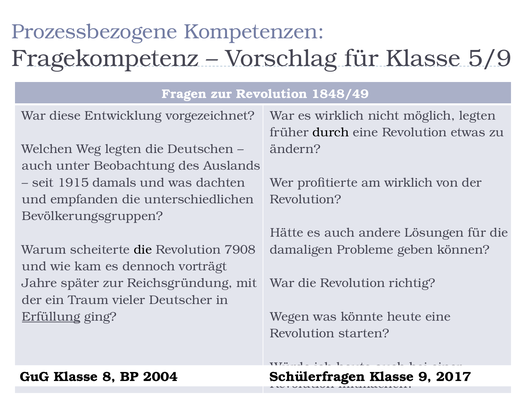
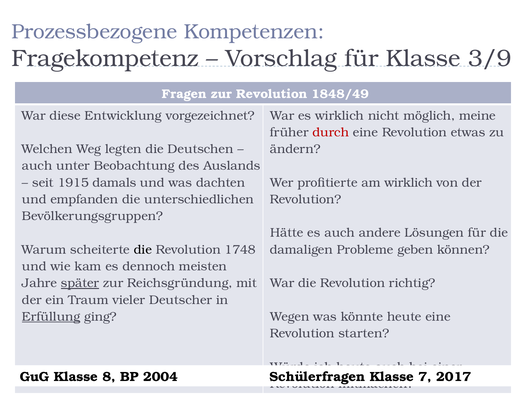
5/9: 5/9 -> 3/9
möglich legten: legten -> meine
durch colour: black -> red
7908: 7908 -> 1748
vorträgt: vorträgt -> meisten
später underline: none -> present
9: 9 -> 7
